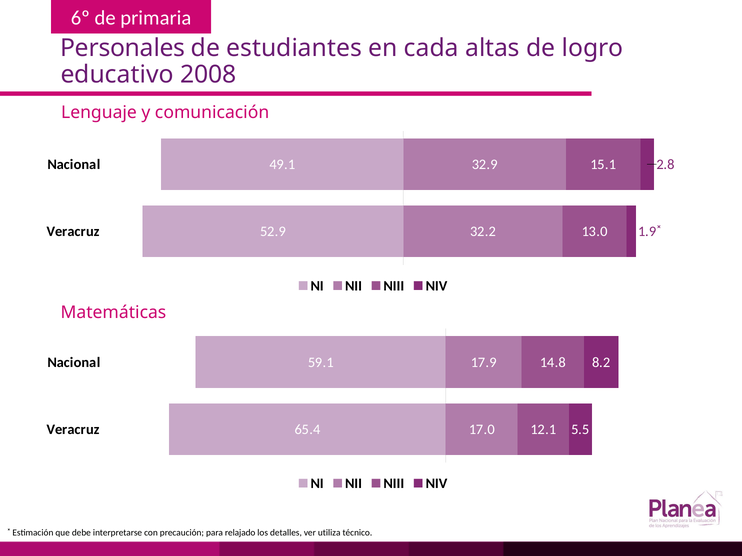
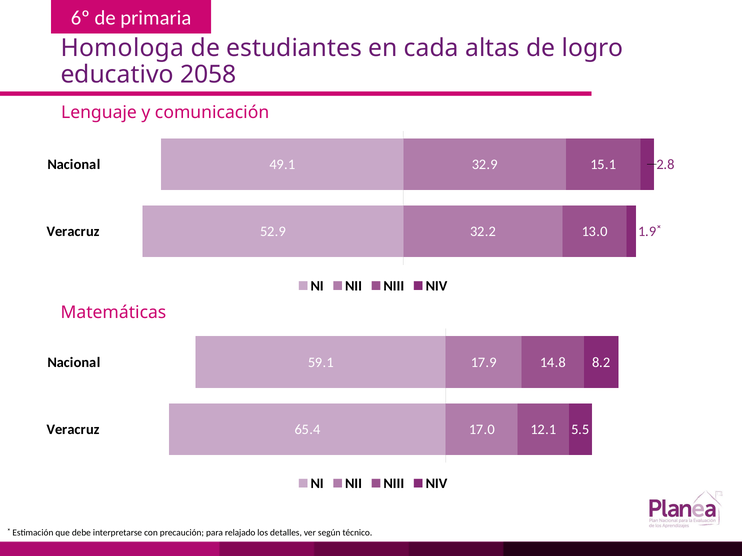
Personales: Personales -> Homologa
2008: 2008 -> 2058
utiliza: utiliza -> según
